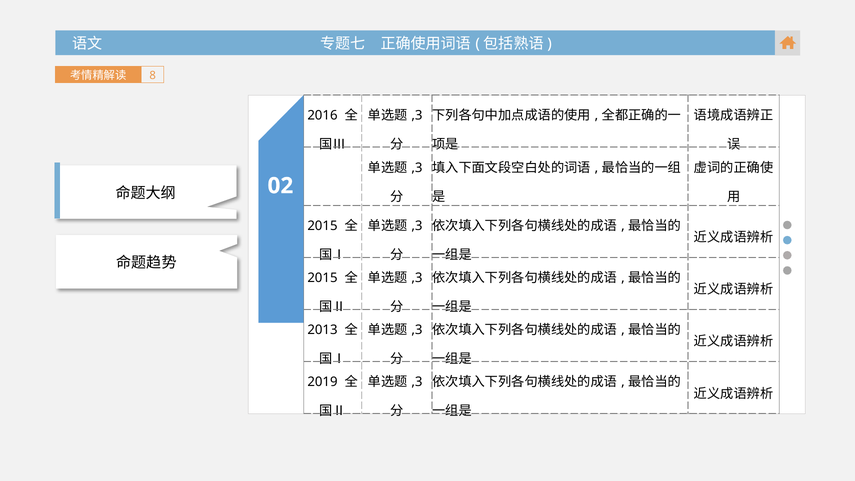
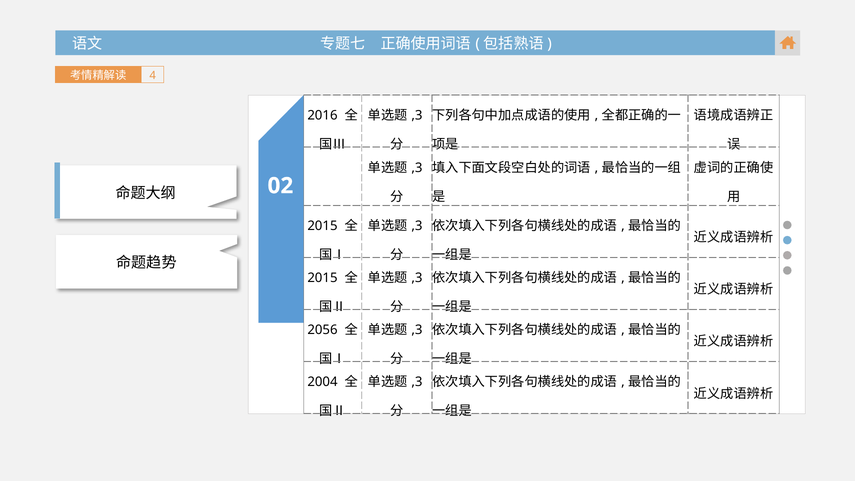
8: 8 -> 4
2013: 2013 -> 2056
2019: 2019 -> 2004
